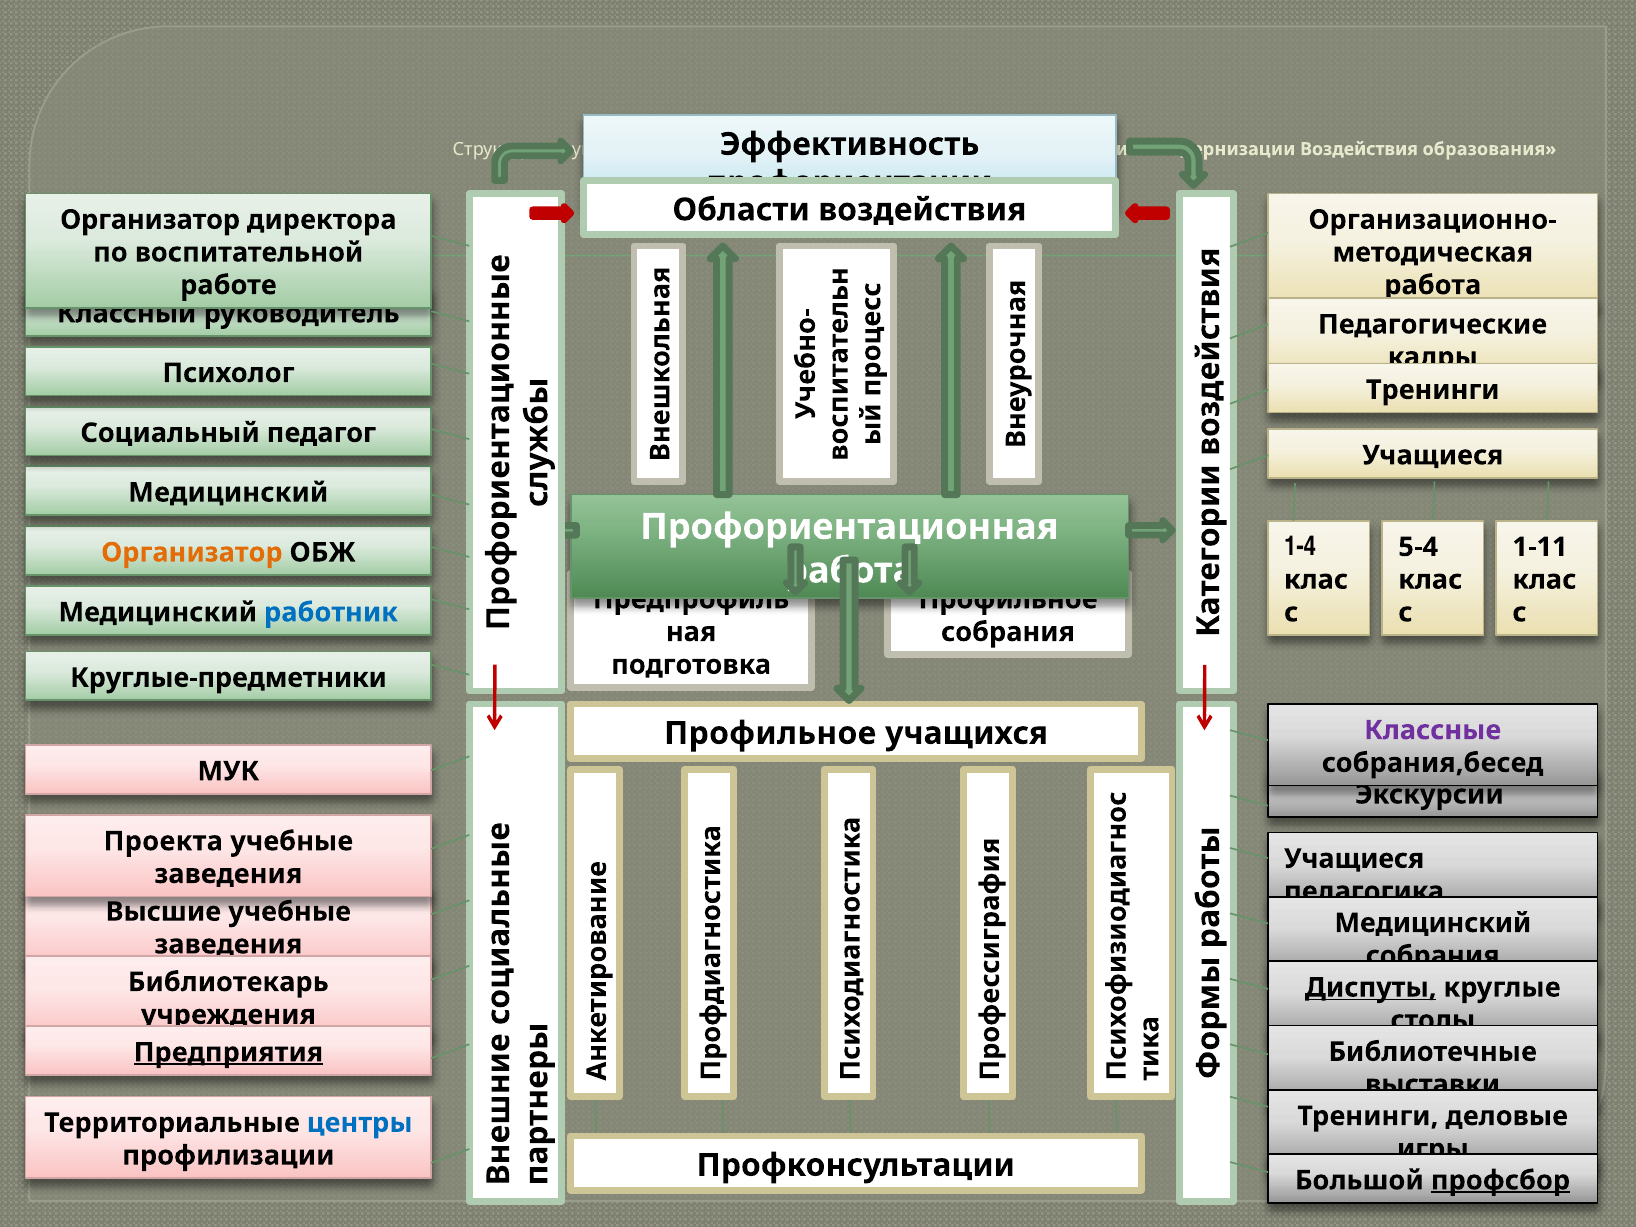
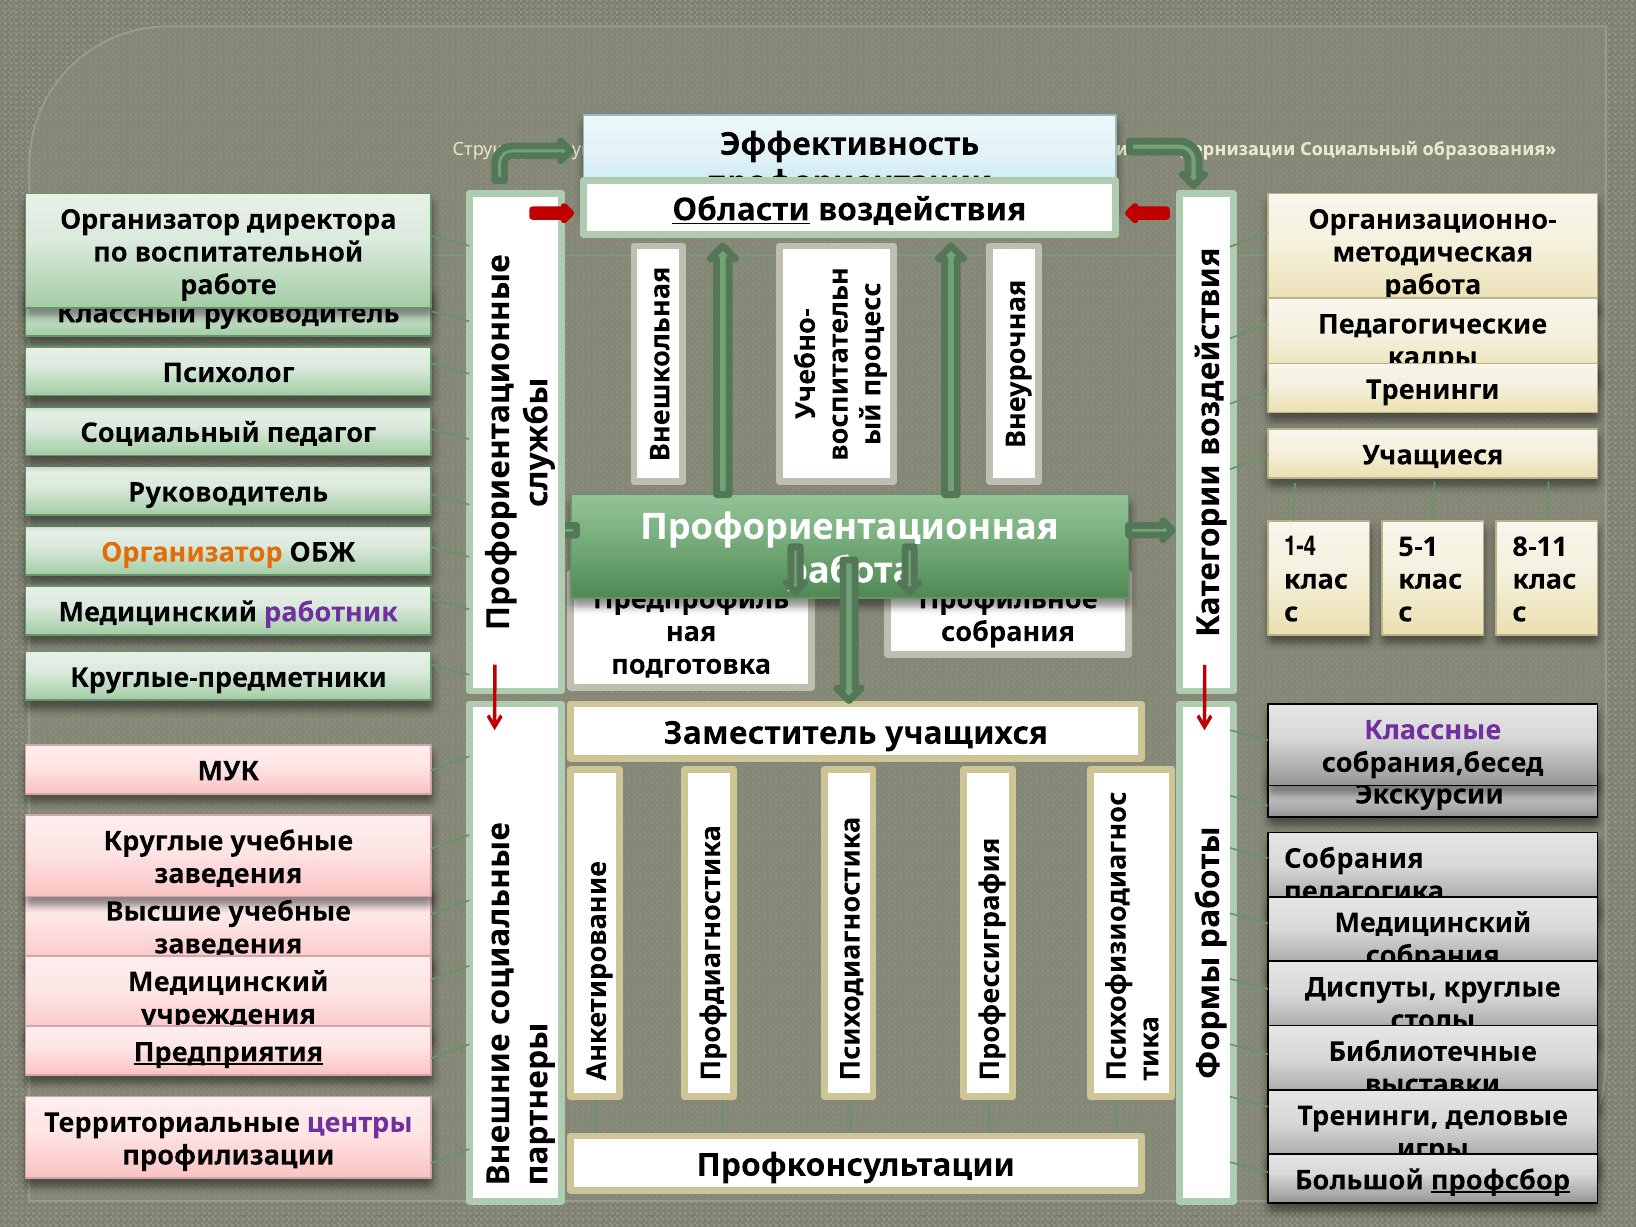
Воздействия at (1359, 149): Воздействия -> Социальный
Области underline: none -> present
Медицинский at (228, 493): Медицинский -> Руководитель
5-4: 5-4 -> 5-1
1-11: 1-11 -> 8-11
работник colour: blue -> purple
Профильное at (770, 733): Профильное -> Заместитель
Проекта at (163, 841): Проекта -> Круглые
Учащиеся at (1354, 859): Учащиеся -> Собрания
Библиотекарь at (228, 982): Библиотекарь -> Медицинский
Диспуты underline: present -> none
центры colour: blue -> purple
